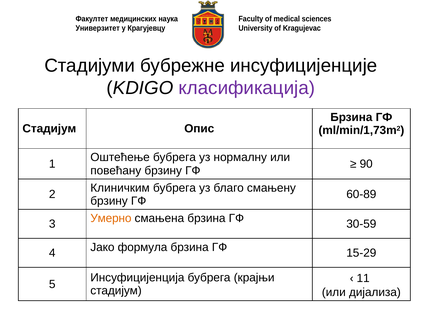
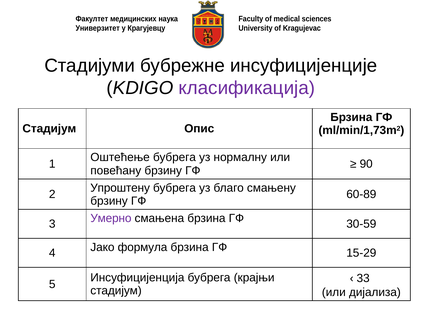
Клиничким: Клиничким -> Упроштену
Умерно colour: orange -> purple
11: 11 -> 33
